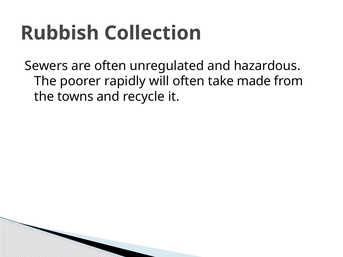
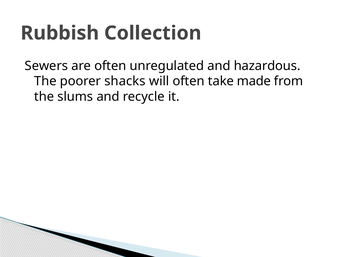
rapidly: rapidly -> shacks
towns: towns -> slums
